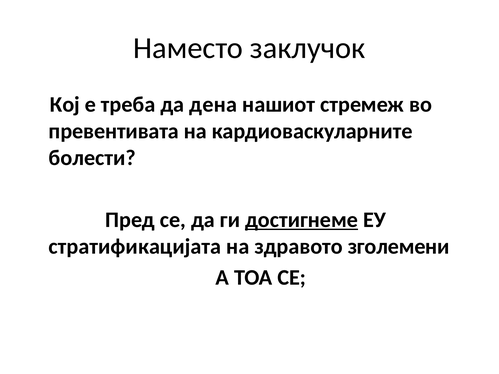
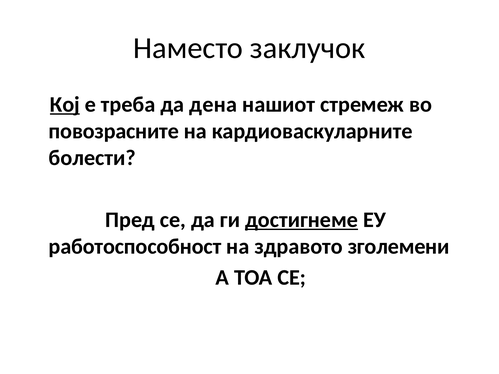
Кој underline: none -> present
превентивата: превентивата -> повозрасните
стратификацијата: стратификацијата -> работоспособност
